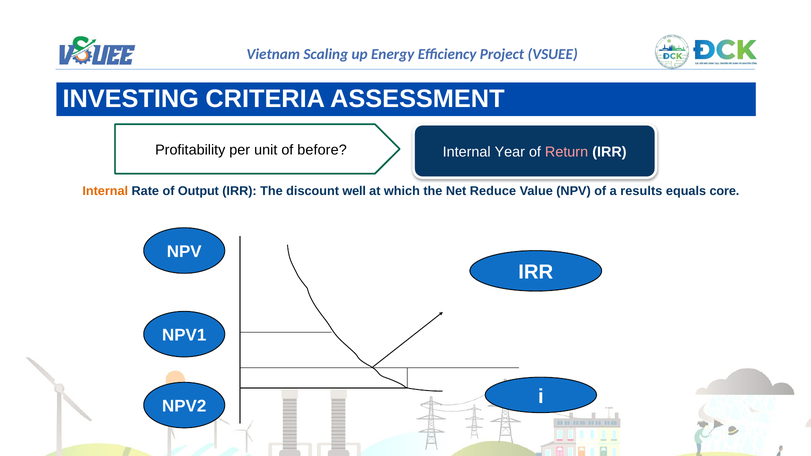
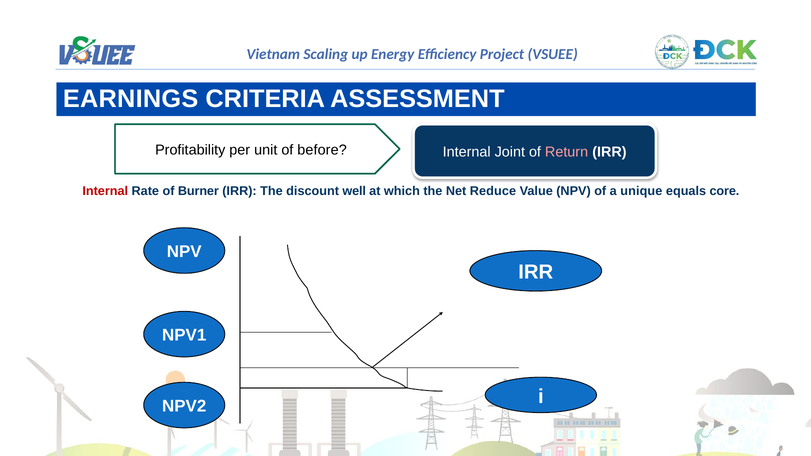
INVESTING: INVESTING -> EARNINGS
Year: Year -> Joint
Internal at (105, 191) colour: orange -> red
Output: Output -> Burner
results: results -> unique
